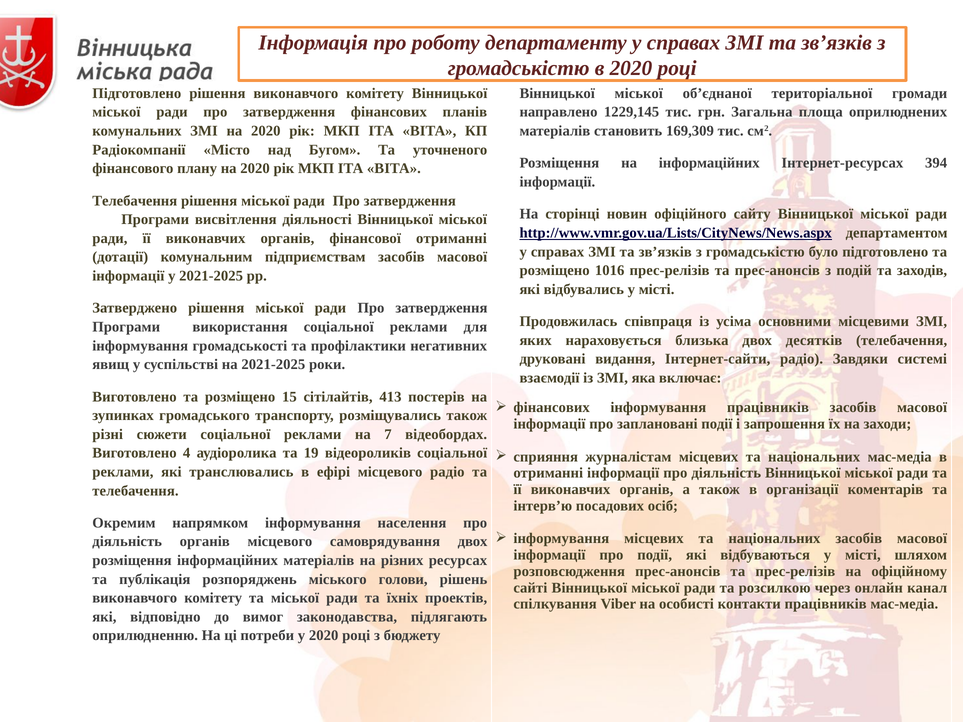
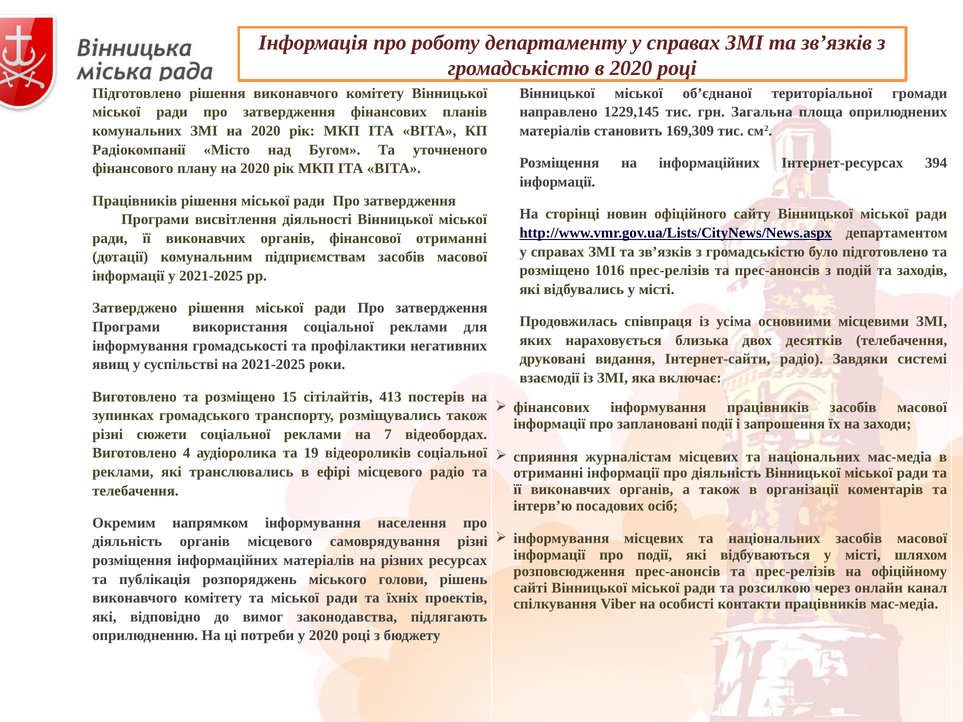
Телебачення at (135, 201): Телебачення -> Працівників
самоврядування двох: двох -> різні
